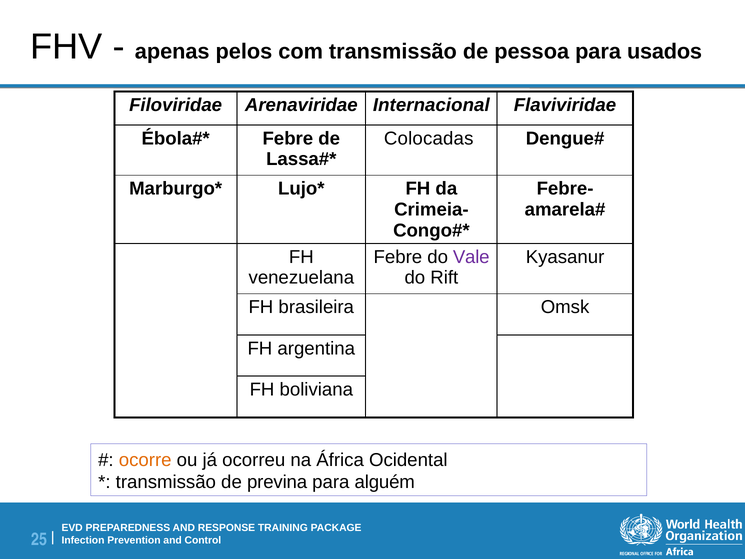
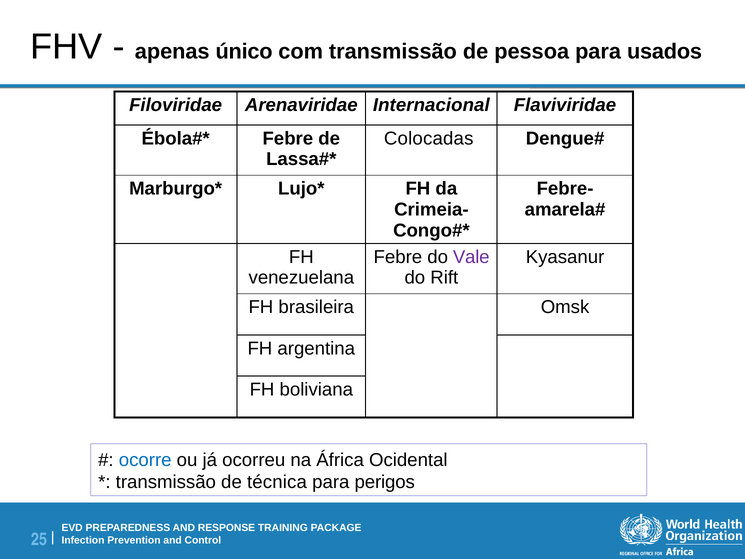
pelos: pelos -> único
ocorre colour: orange -> blue
previna: previna -> técnica
alguém: alguém -> perigos
